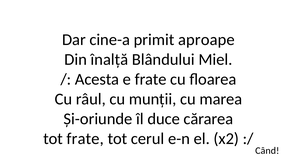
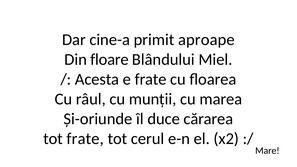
înalță: înalță -> floare
Când: Când -> Mare
